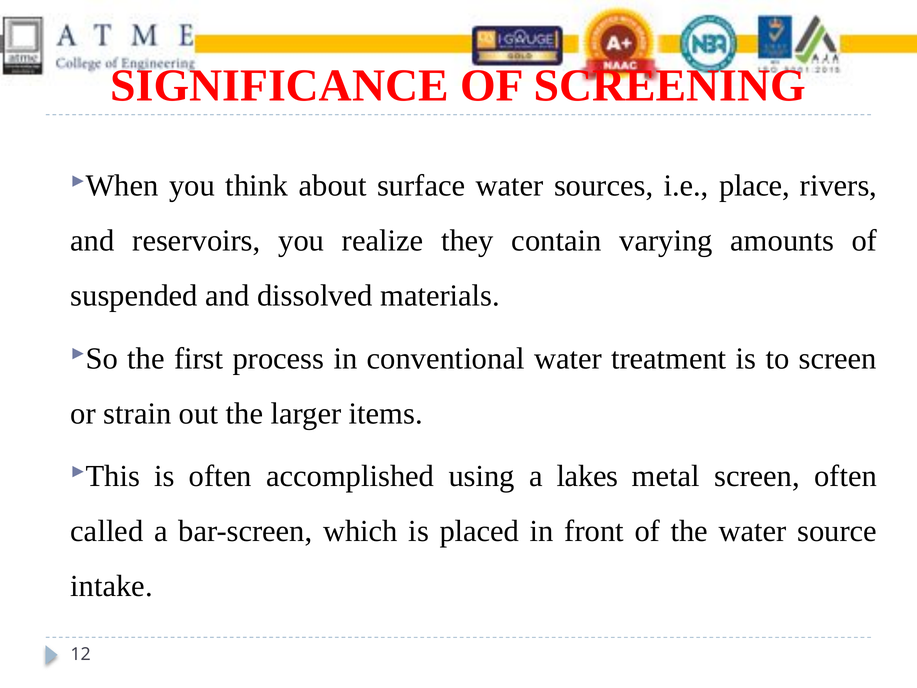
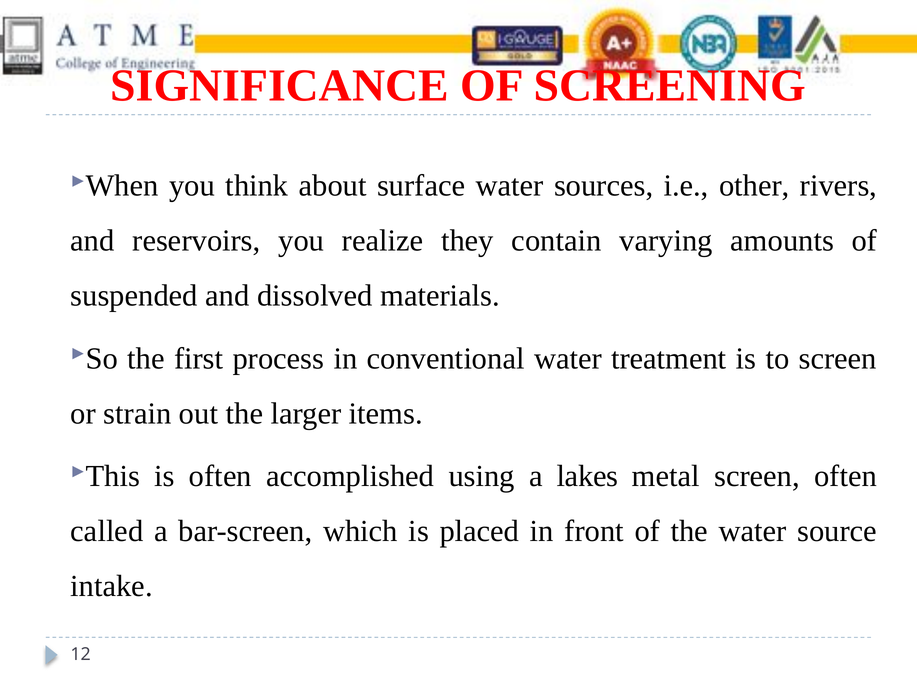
place: place -> other
